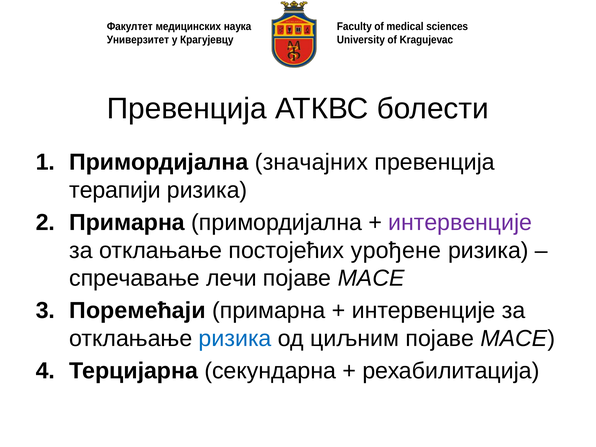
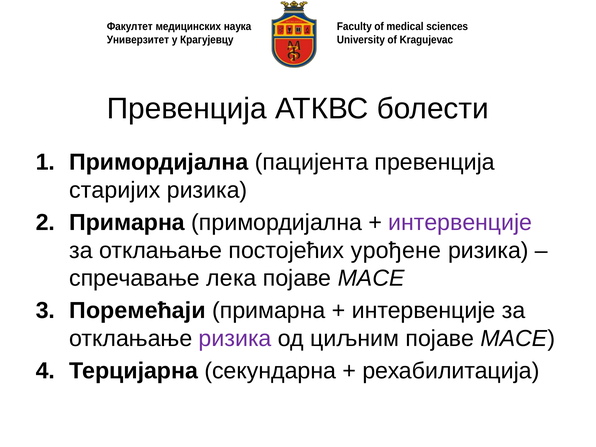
значајних: значајних -> пацијента
терапији: терапији -> старијих
лечи: лечи -> лека
ризика at (235, 338) colour: blue -> purple
